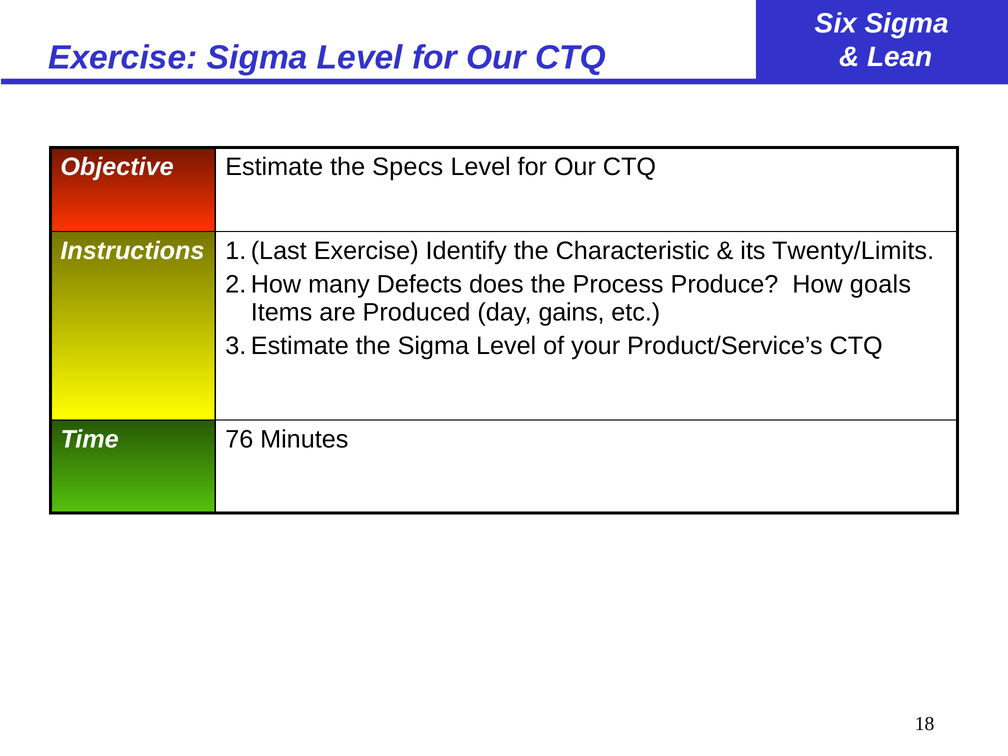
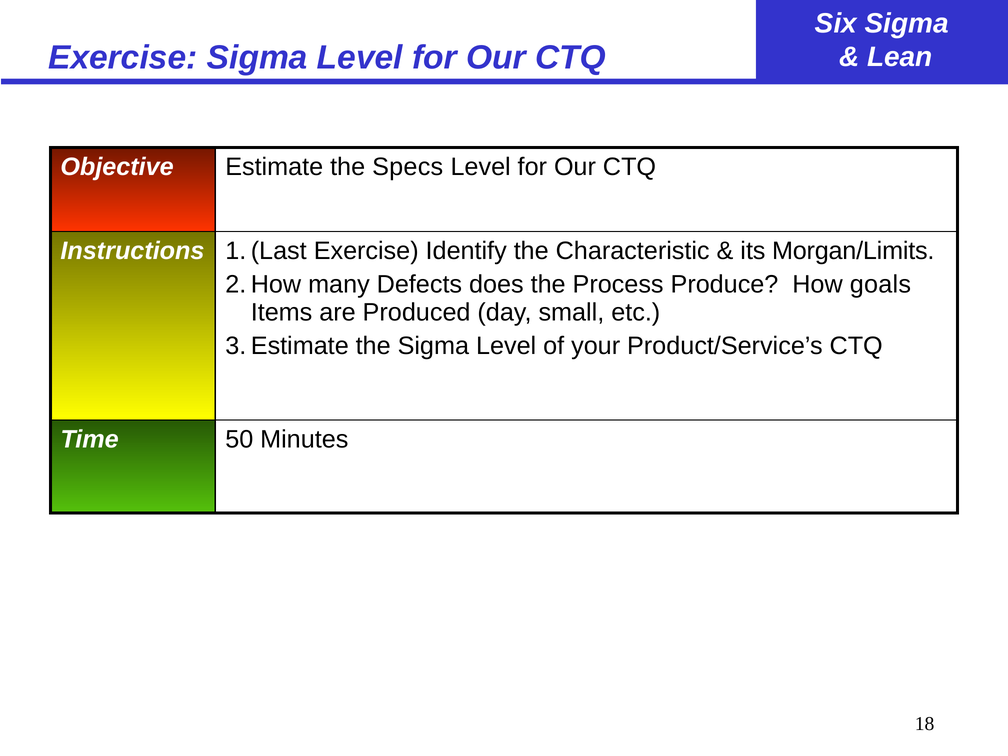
Twenty/Limits: Twenty/Limits -> Morgan/Limits
gains: gains -> small
76: 76 -> 50
